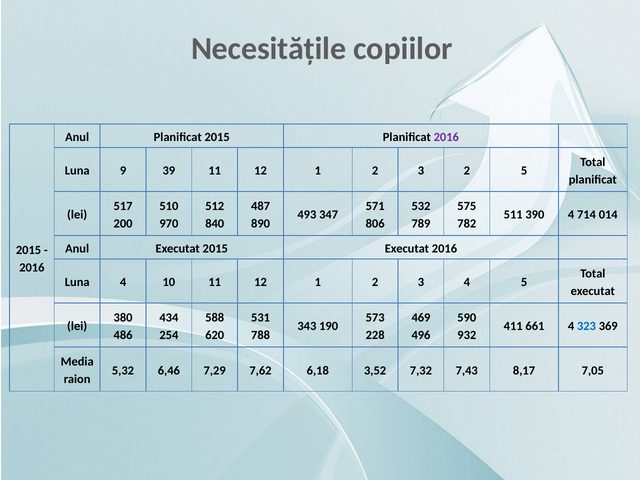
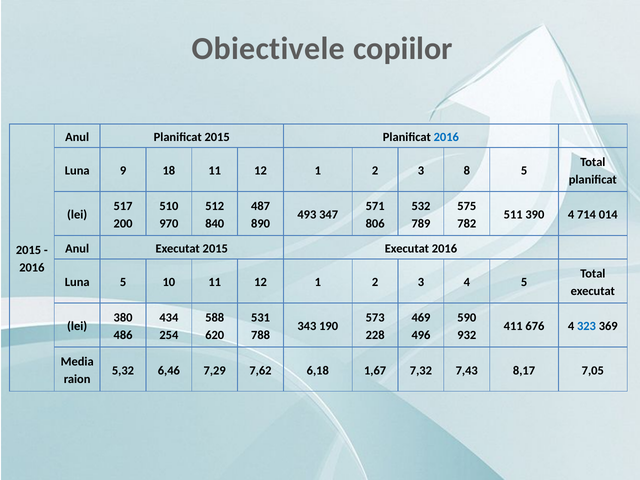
Necesitățile: Necesitățile -> Obiectivele
2016 at (446, 137) colour: purple -> blue
39: 39 -> 18
3 2: 2 -> 8
Luna 4: 4 -> 5
661: 661 -> 676
3,52: 3,52 -> 1,67
